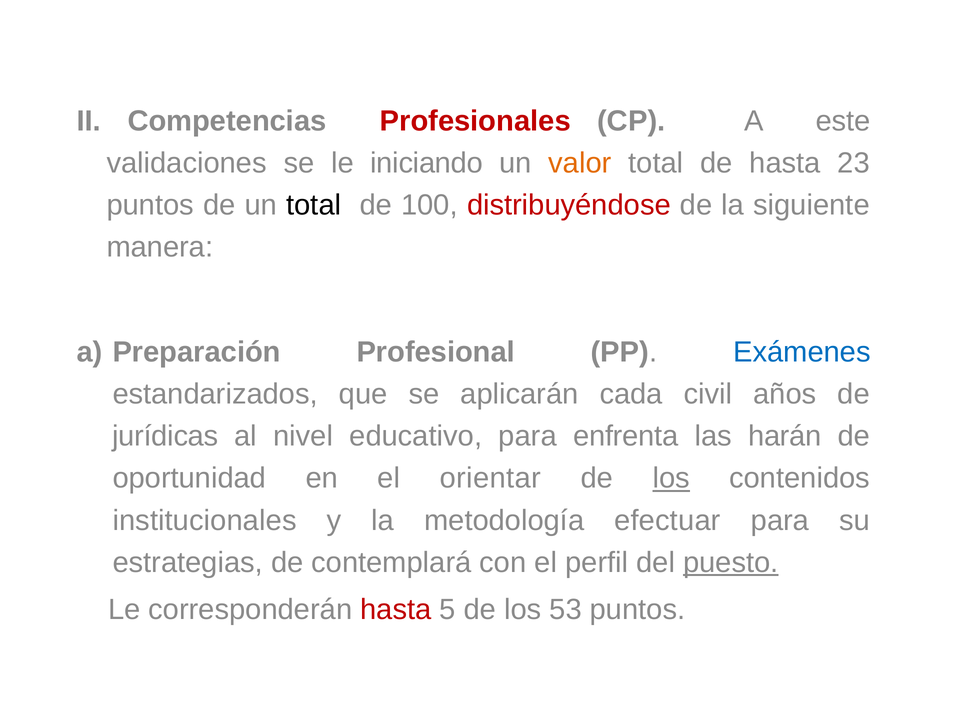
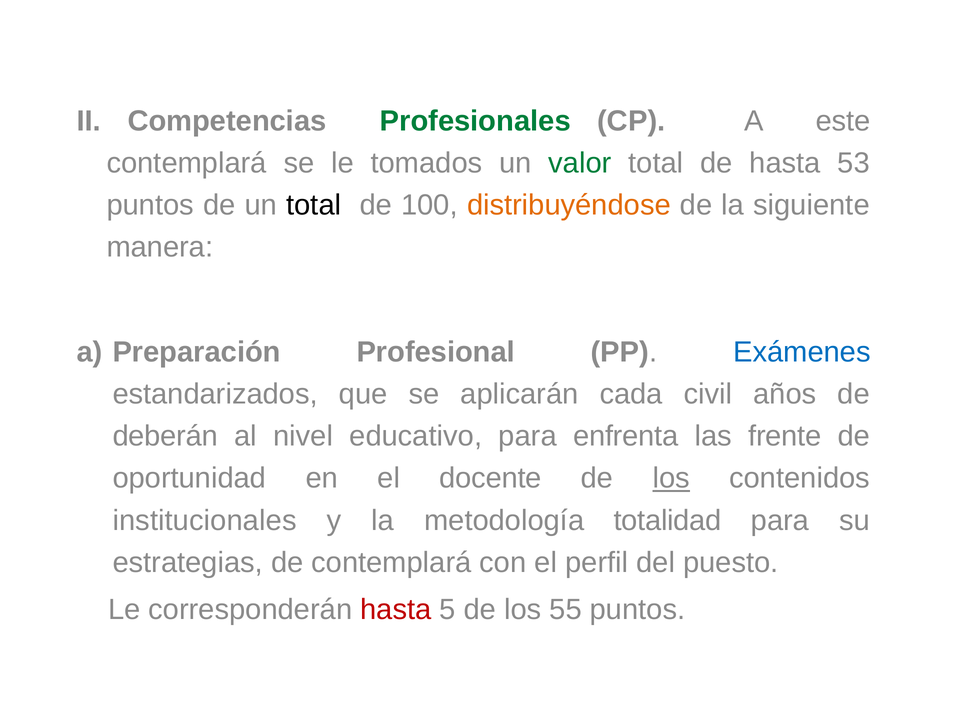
Profesionales colour: red -> green
validaciones at (187, 163): validaciones -> contemplará
iniciando: iniciando -> tomados
valor colour: orange -> green
23: 23 -> 53
distribuyéndose colour: red -> orange
jurídicas: jurídicas -> deberán
harán: harán -> frente
orientar: orientar -> docente
efectuar: efectuar -> totalidad
puesto underline: present -> none
53: 53 -> 55
